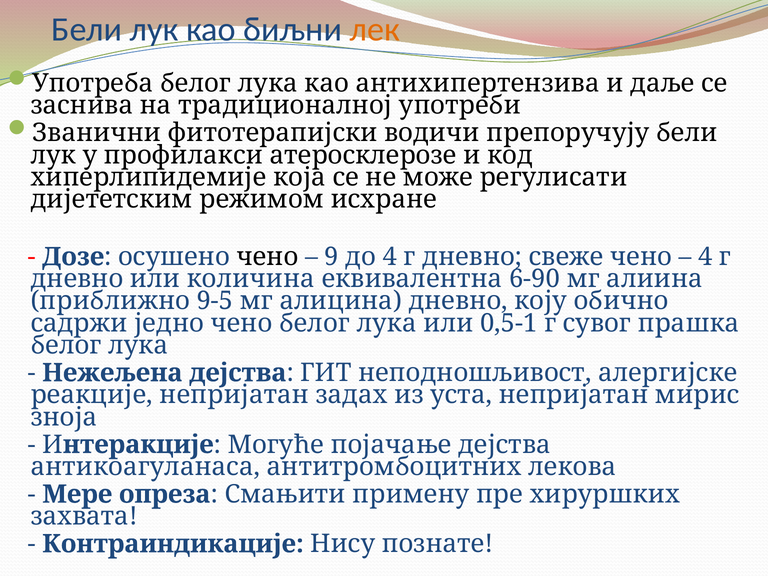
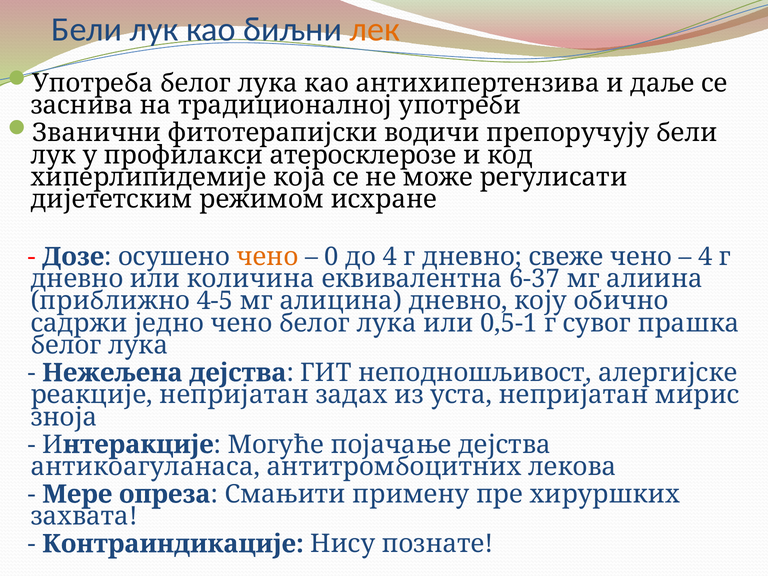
чено at (267, 257) colour: black -> orange
9: 9 -> 0
6-90: 6-90 -> 6-37
9-5: 9-5 -> 4-5
